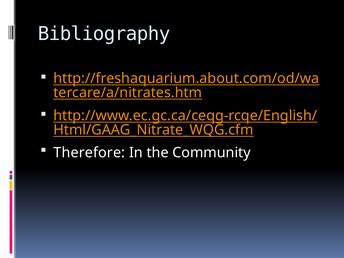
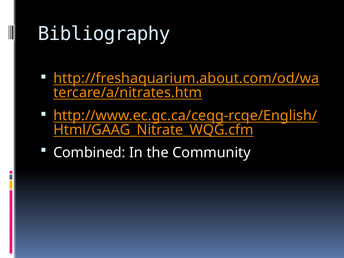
Therefore: Therefore -> Combined
